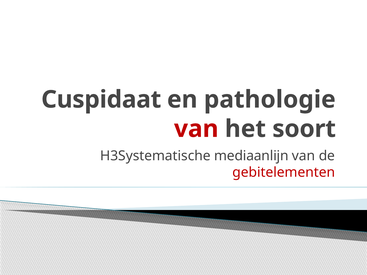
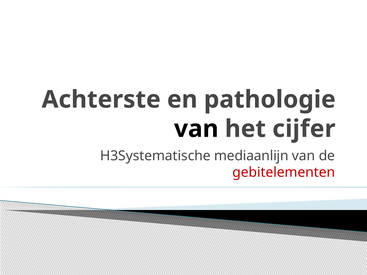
Cuspidaat: Cuspidaat -> Achterste
van at (196, 129) colour: red -> black
soort: soort -> cijfer
